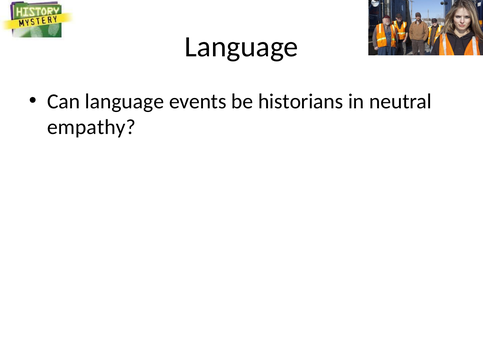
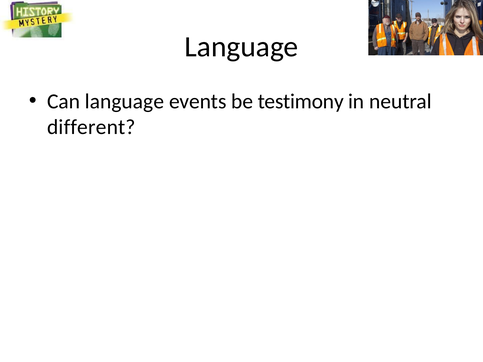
historians: historians -> testimony
empathy: empathy -> different
